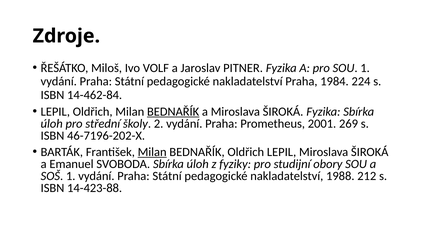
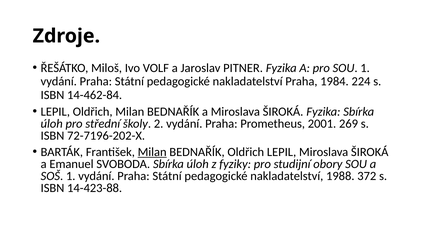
BEDNAŘÍK at (173, 112) underline: present -> none
46-7196-202-X: 46-7196-202-X -> 72-7196-202-X
212: 212 -> 372
